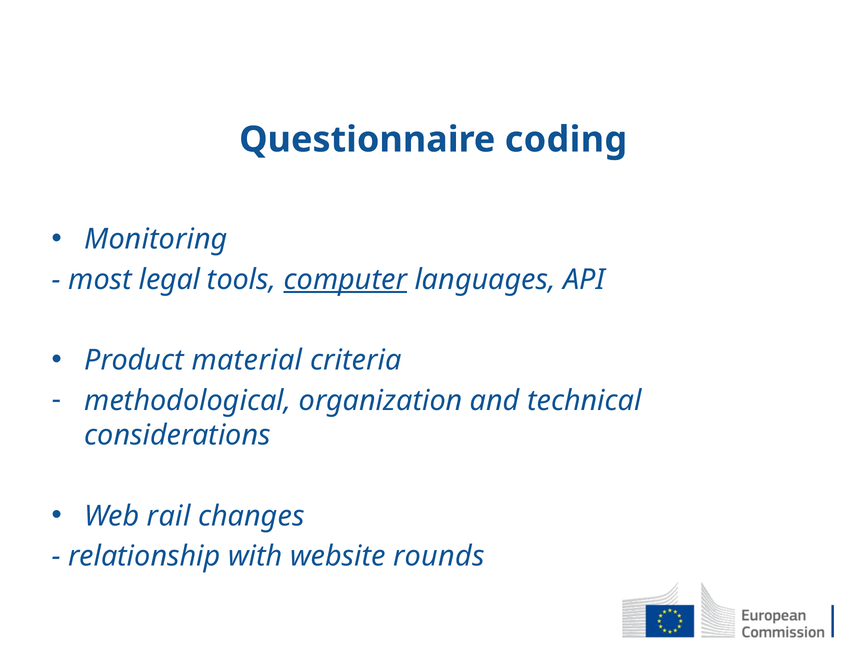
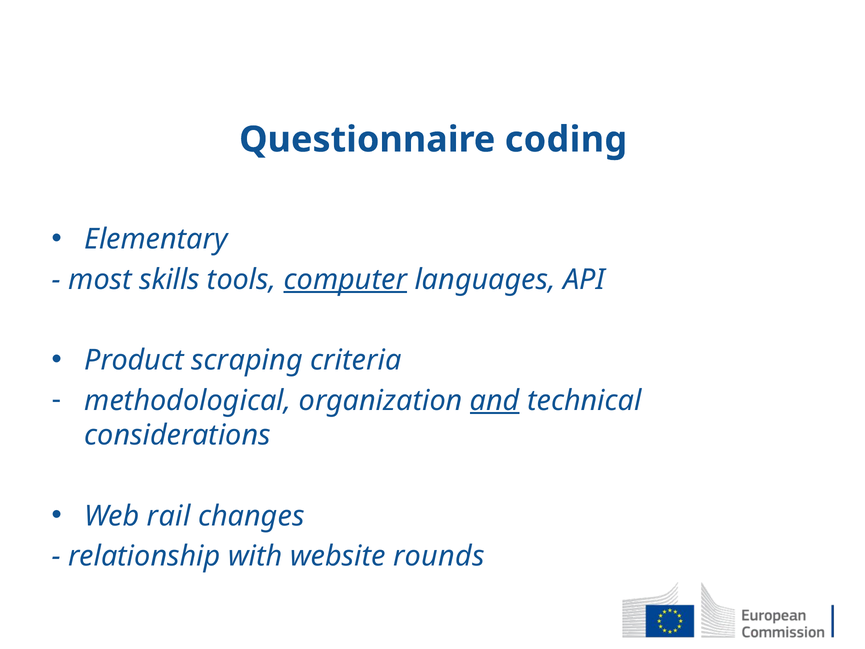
Monitoring: Monitoring -> Elementary
legal: legal -> skills
material: material -> scraping
and underline: none -> present
